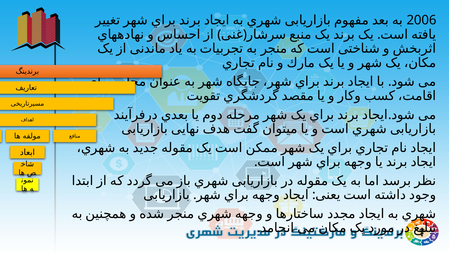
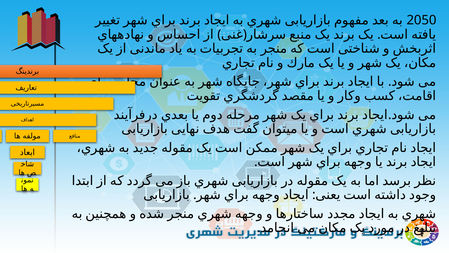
2006: 2006 -> 2050
